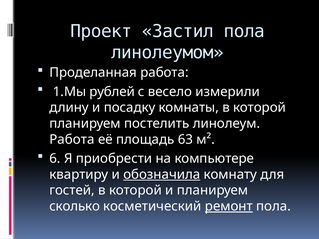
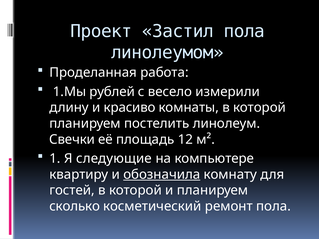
посадку: посадку -> красиво
Работа at (72, 140): Работа -> Свечки
63: 63 -> 12
6: 6 -> 1
приобрести: приобрести -> следующие
ремонт underline: present -> none
